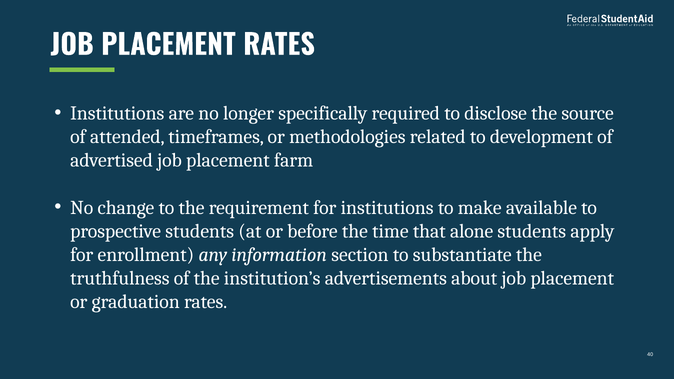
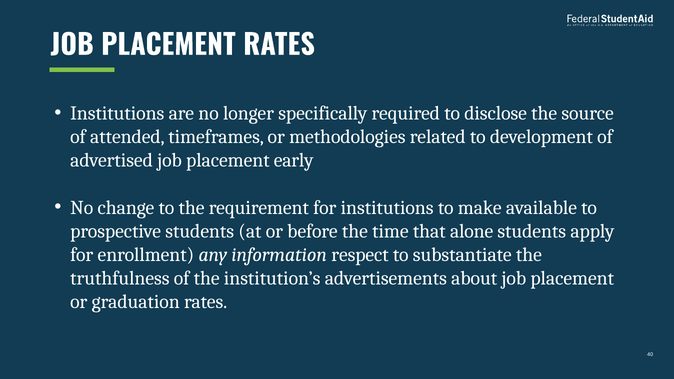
farm: farm -> early
section: section -> respect
